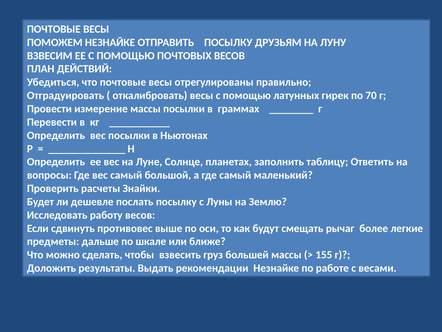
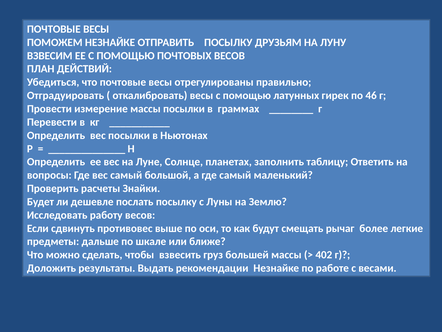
70: 70 -> 46
155: 155 -> 402
